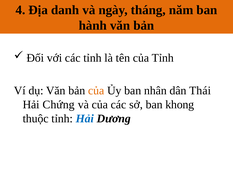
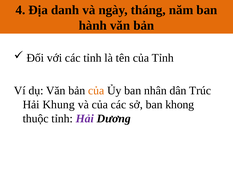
Thái: Thái -> Trúc
Chứng: Chứng -> Khung
Hải at (85, 118) colour: blue -> purple
